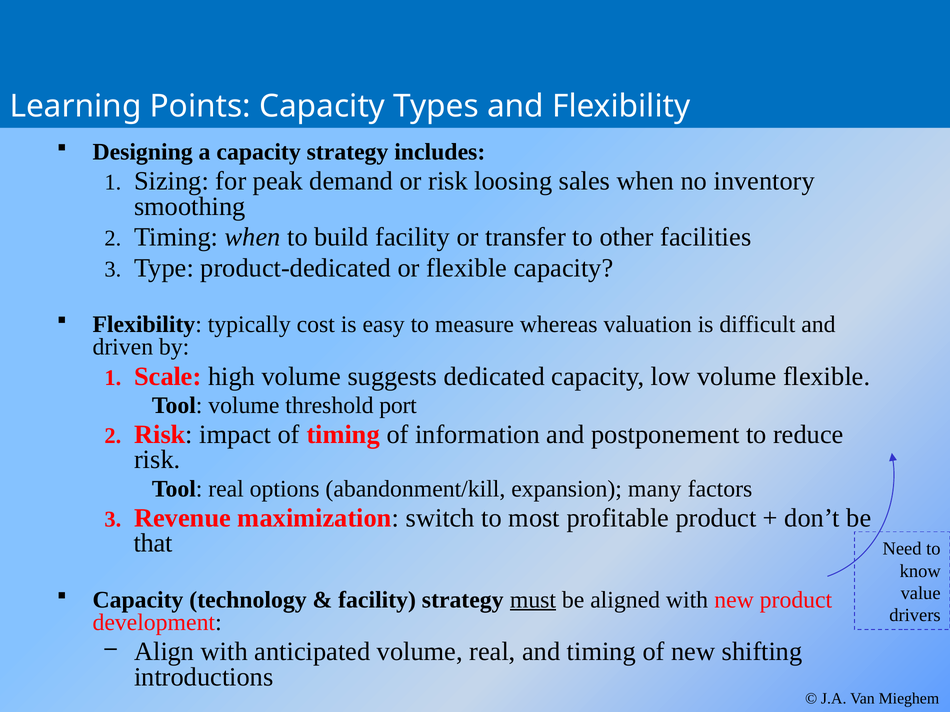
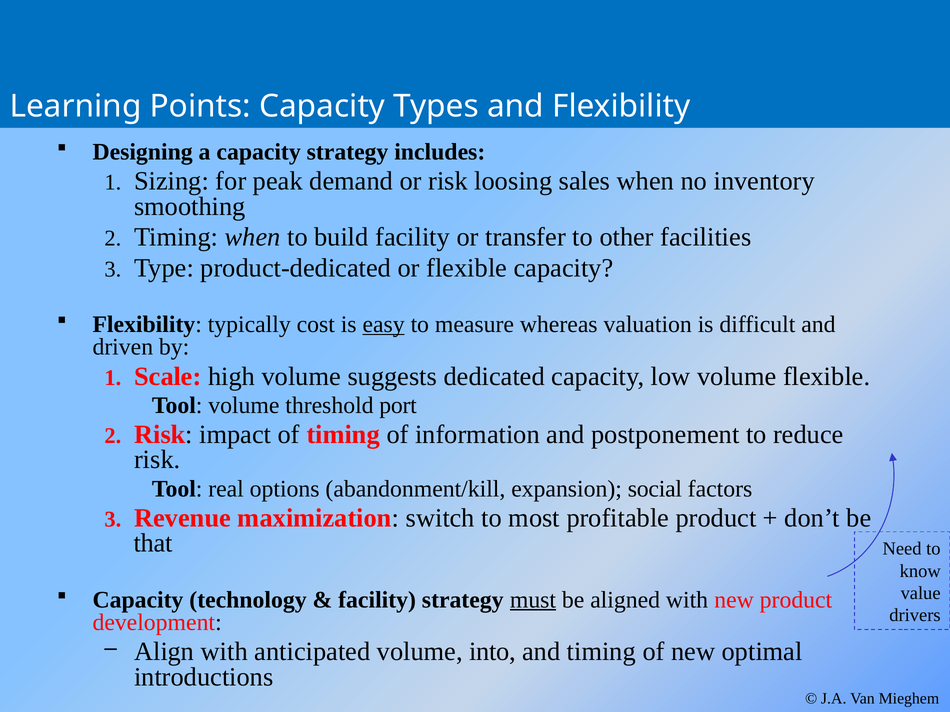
easy underline: none -> present
many: many -> social
volume real: real -> into
shifting: shifting -> optimal
